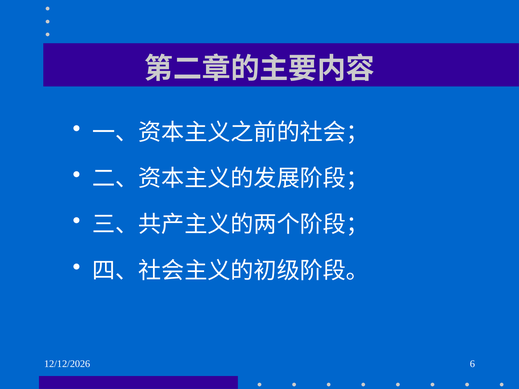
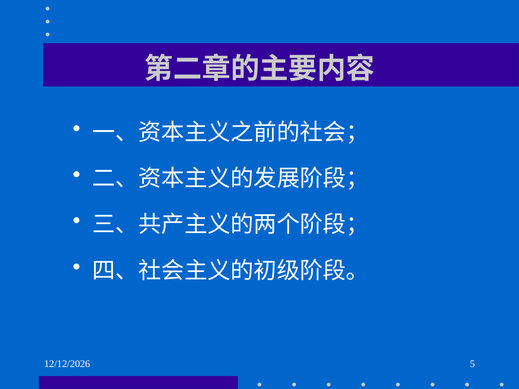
6: 6 -> 5
